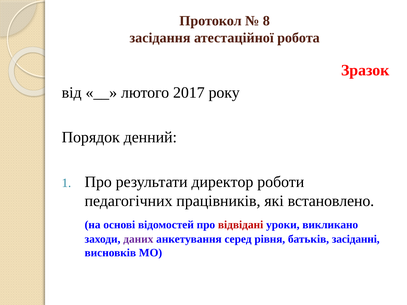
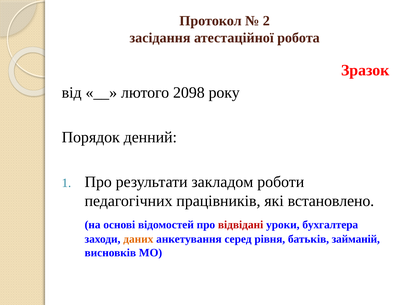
8: 8 -> 2
2017: 2017 -> 2098
директор: директор -> закладом
викликано: викликано -> бухгалтера
даних colour: purple -> orange
засіданні: засіданні -> займаній
